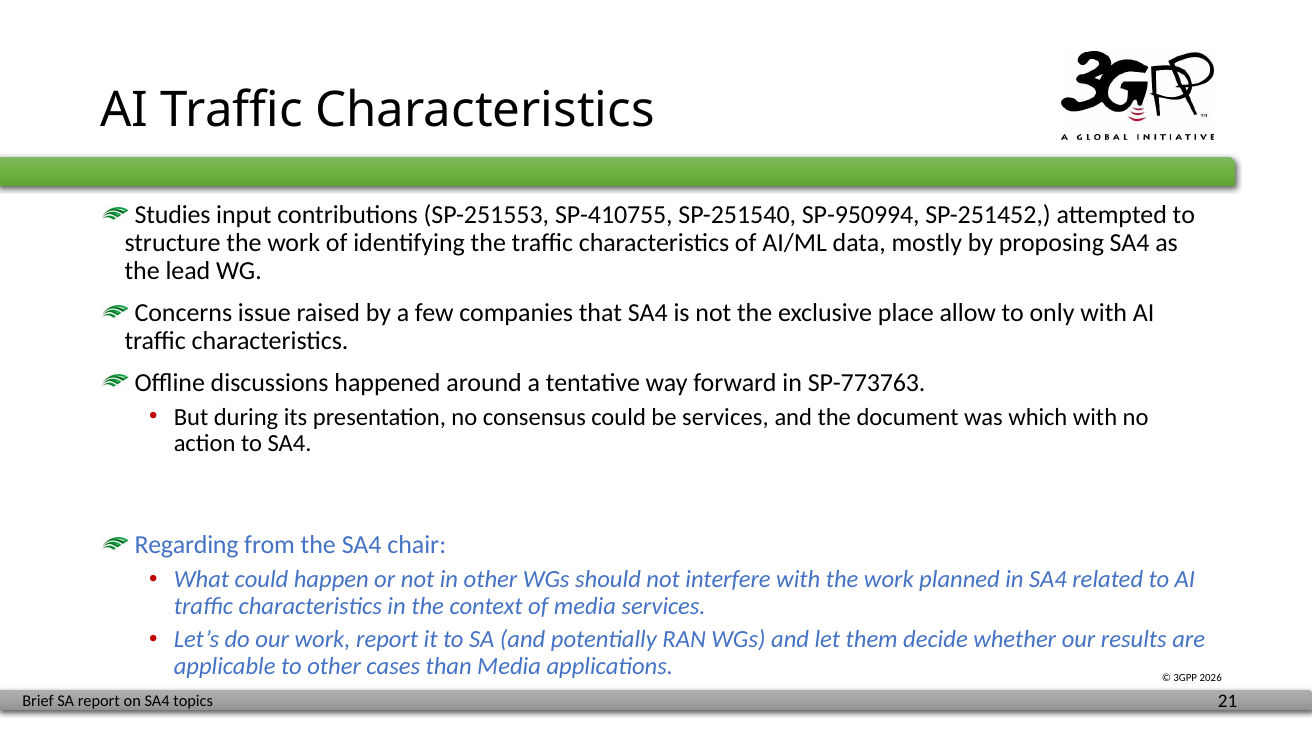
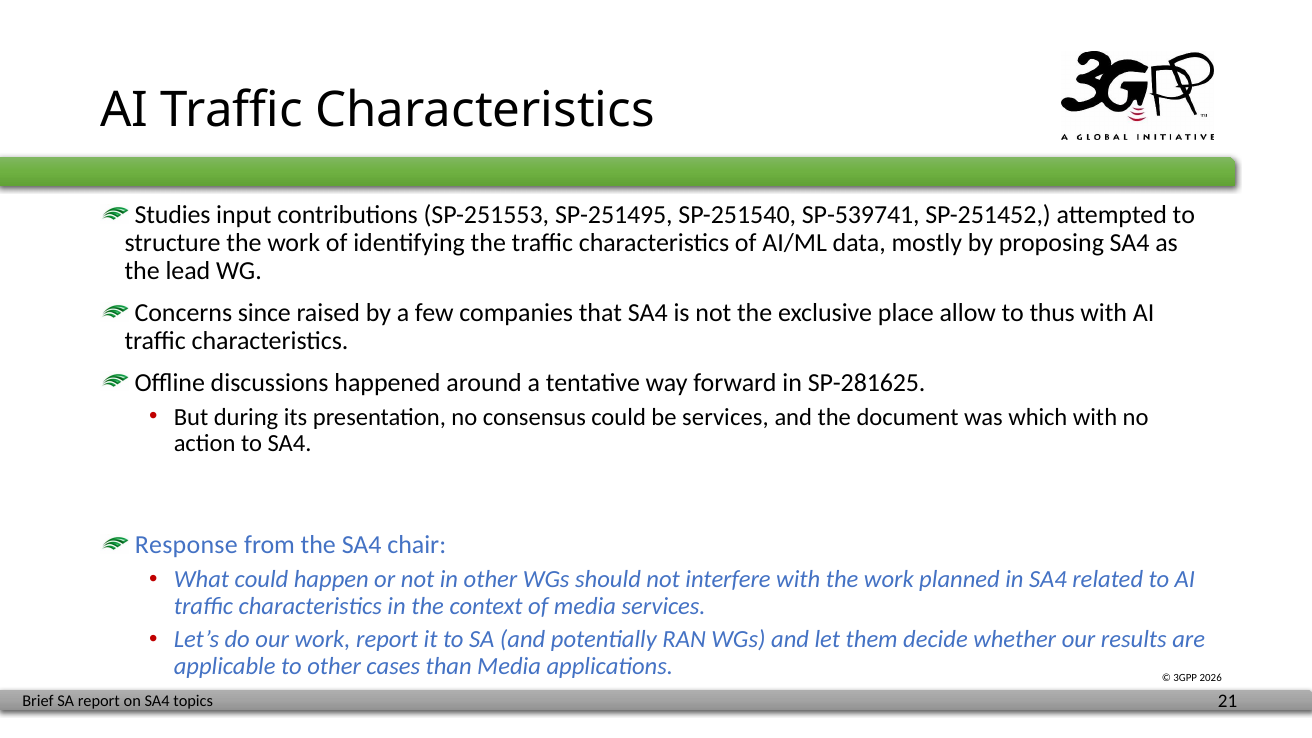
SP-410755: SP-410755 -> SP-251495
SP-950994: SP-950994 -> SP-539741
issue: issue -> since
only: only -> thus
SP-773763: SP-773763 -> SP-281625
Regarding: Regarding -> Response
